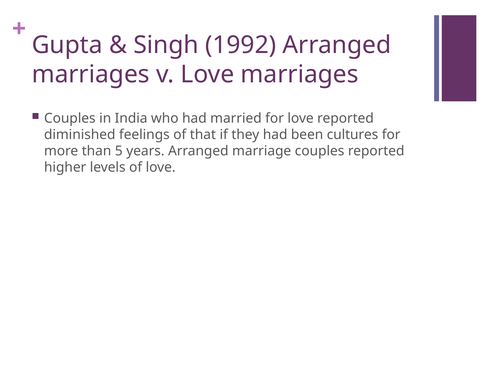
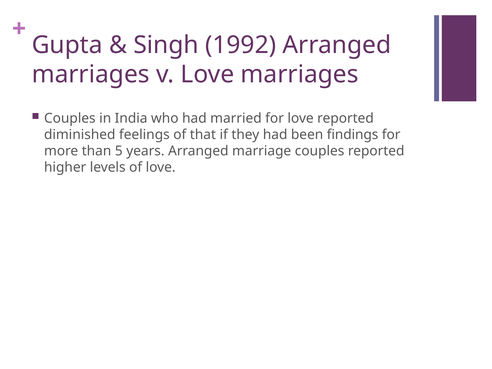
cultures: cultures -> findings
